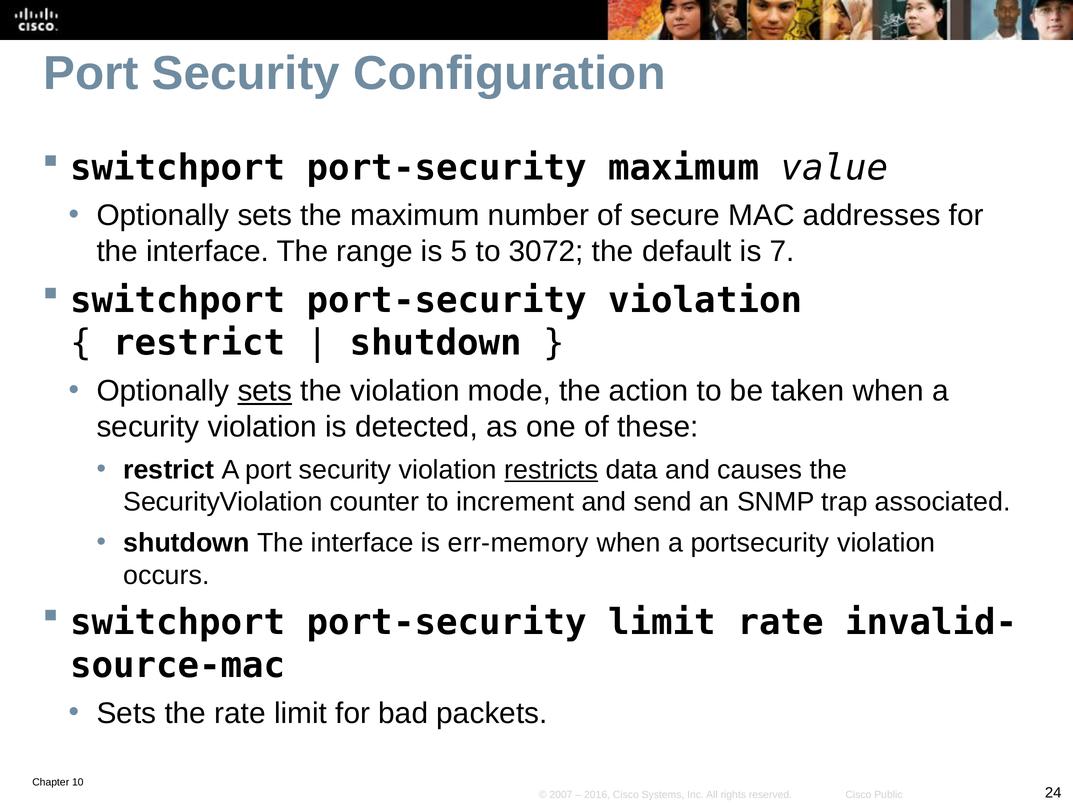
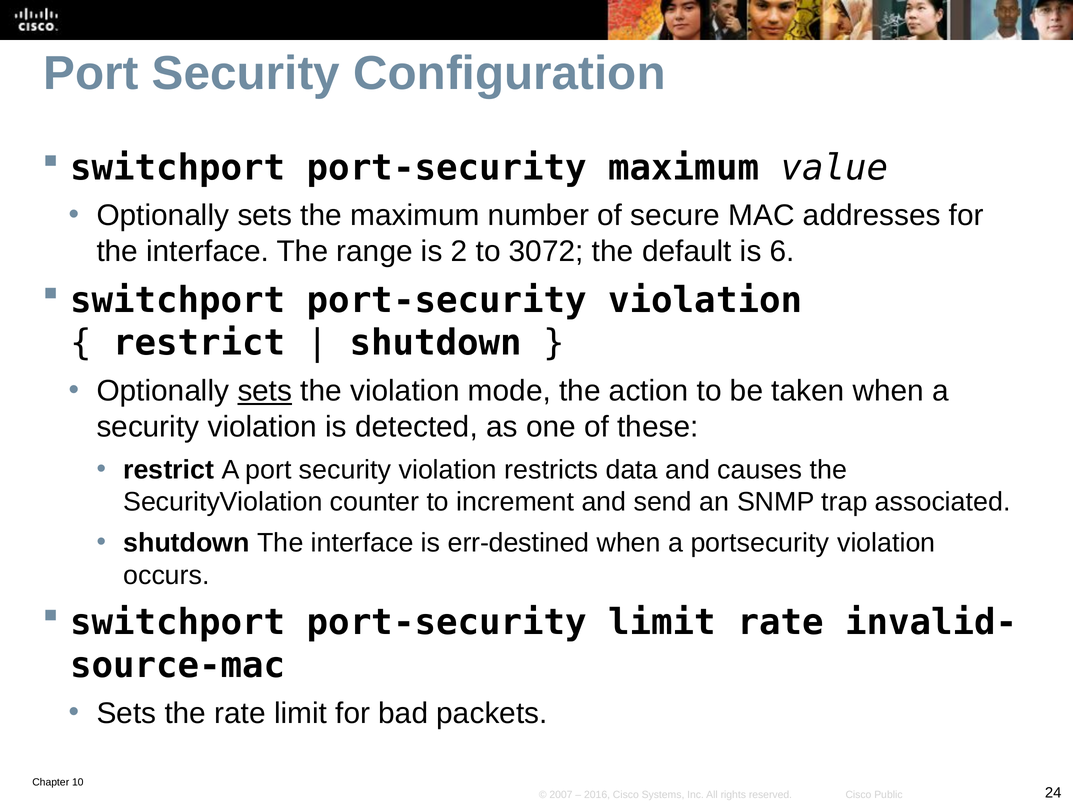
5: 5 -> 2
7: 7 -> 6
restricts underline: present -> none
err-memory: err-memory -> err-destined
